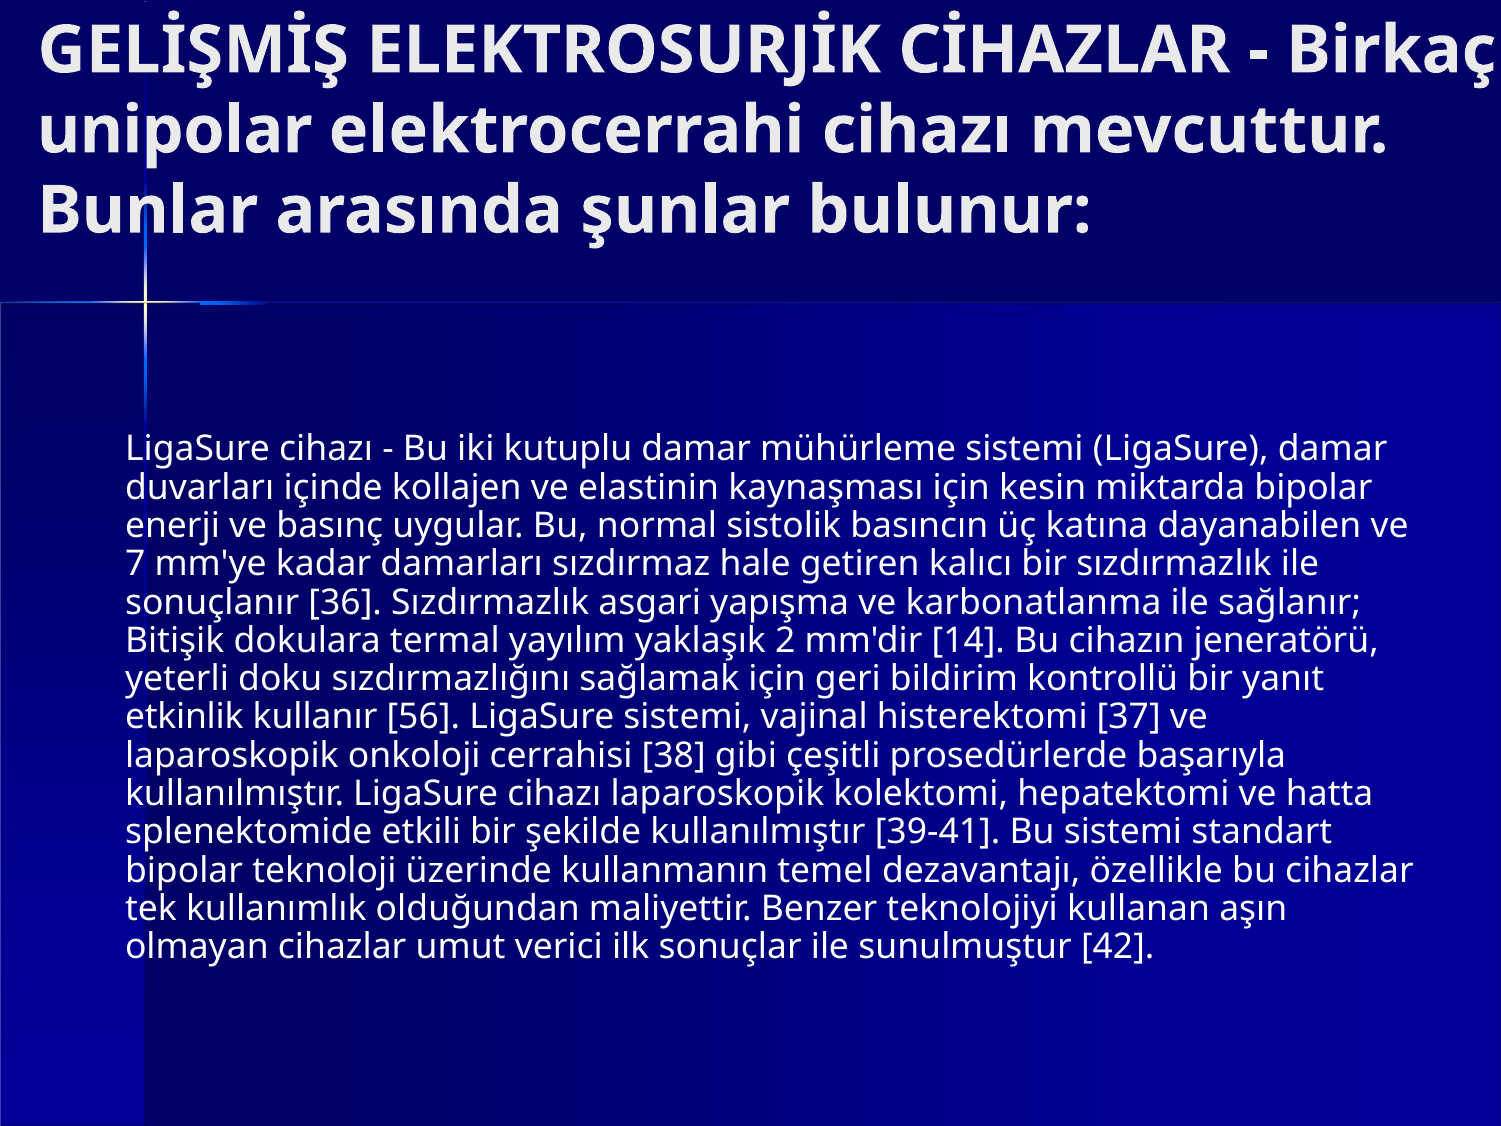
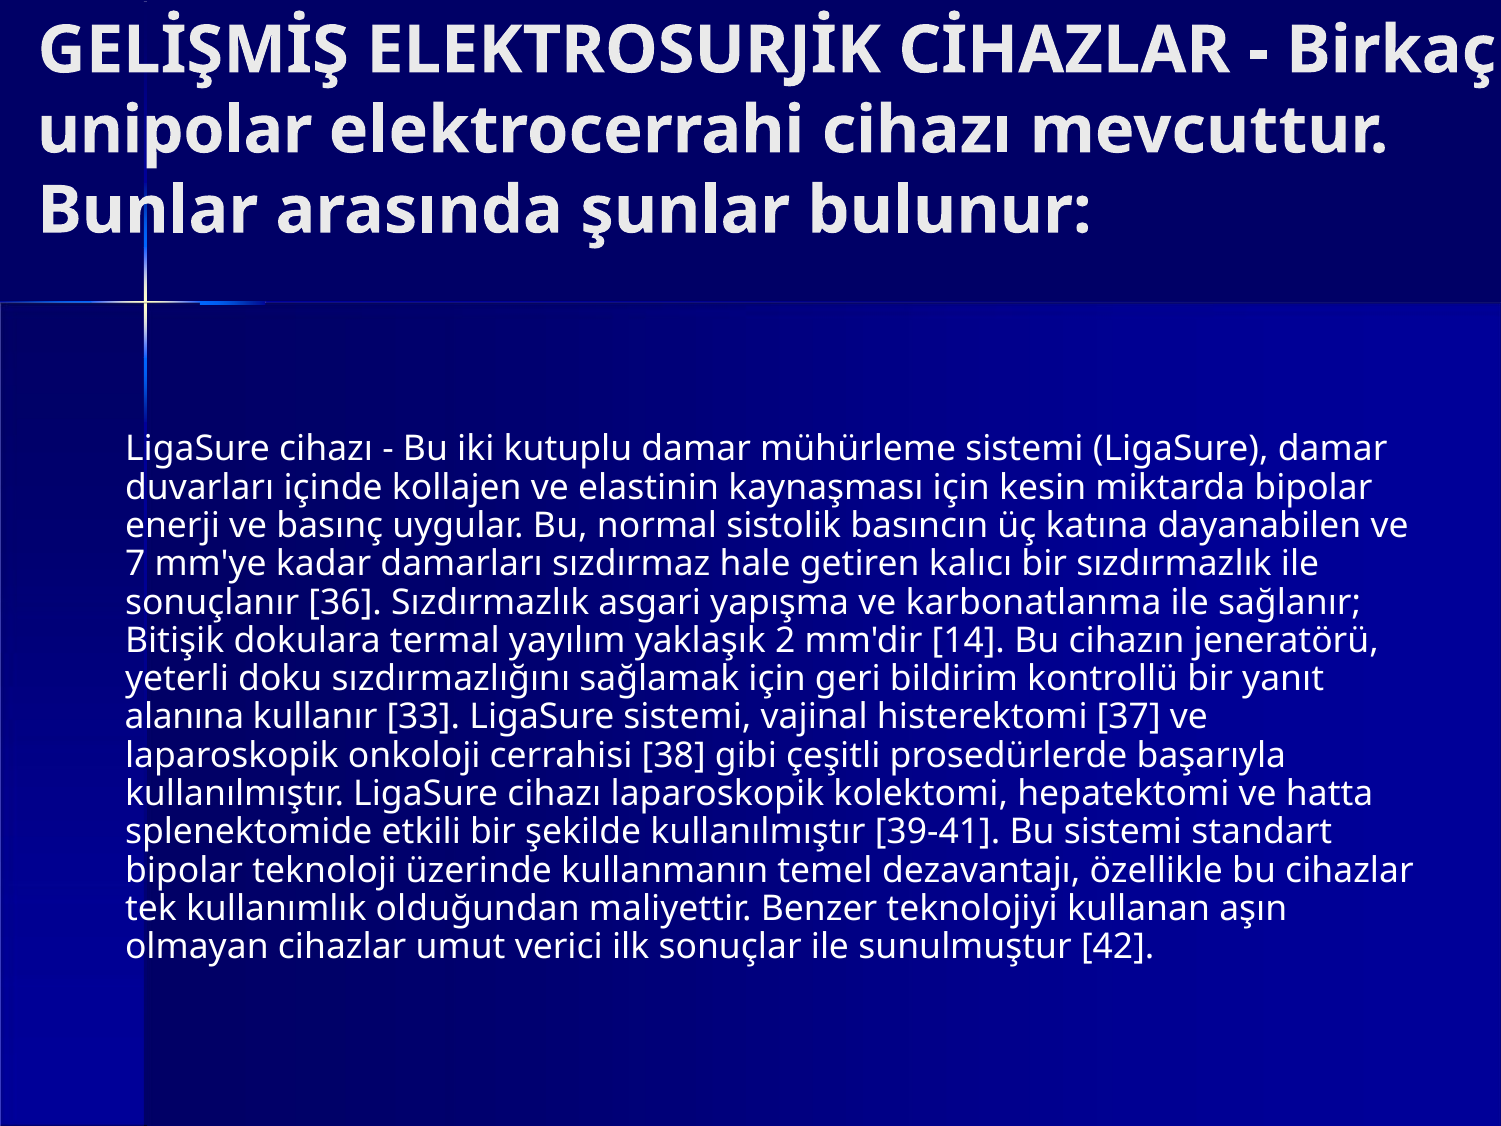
etkinlik: etkinlik -> alanına
56: 56 -> 33
